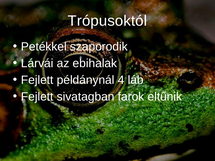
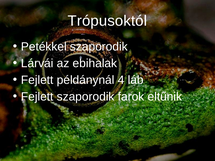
Fejlett sivatagban: sivatagban -> szaporodik
